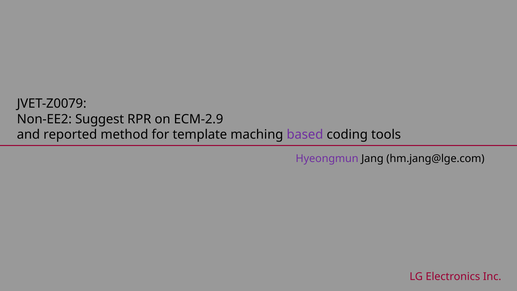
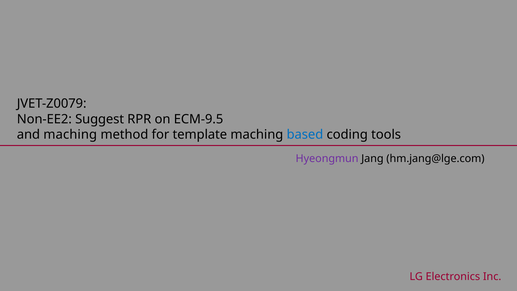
ECM-2.9: ECM-2.9 -> ECM-9.5
and reported: reported -> maching
based colour: purple -> blue
